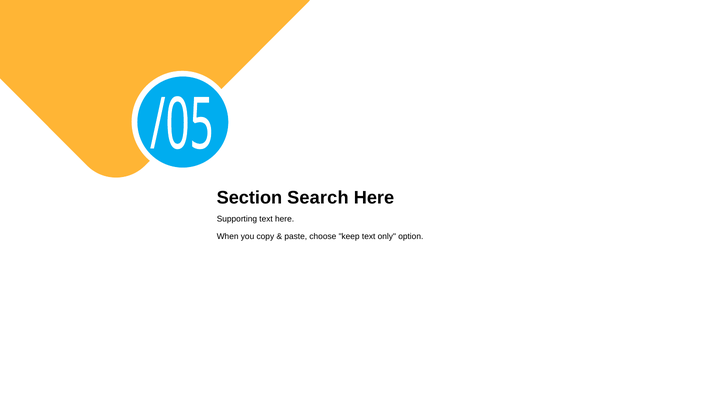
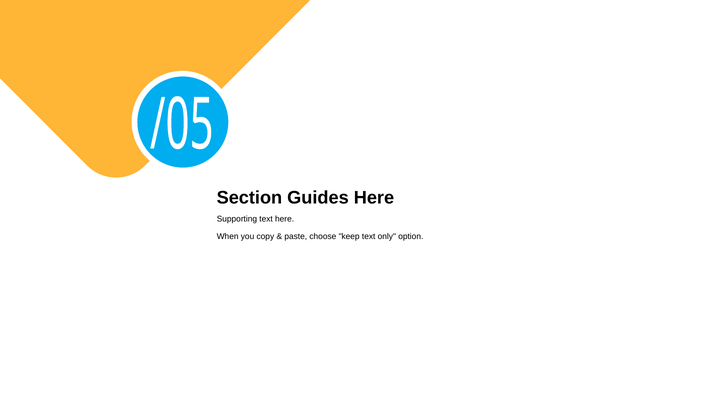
Search: Search -> Guides
